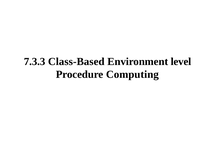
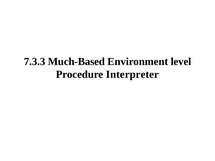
Class-Based: Class-Based -> Much-Based
Computing: Computing -> Interpreter
